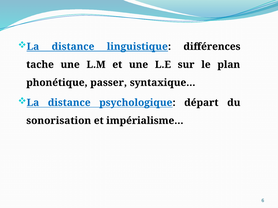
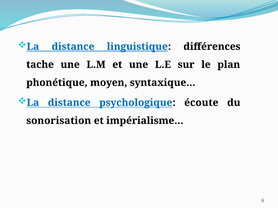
passer: passer -> moyen
départ: départ -> écoute
